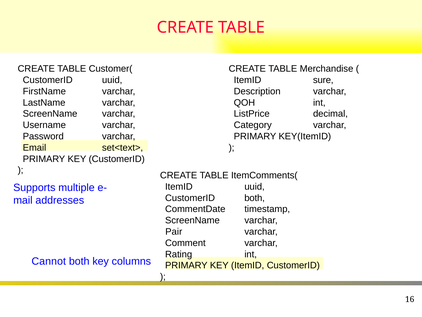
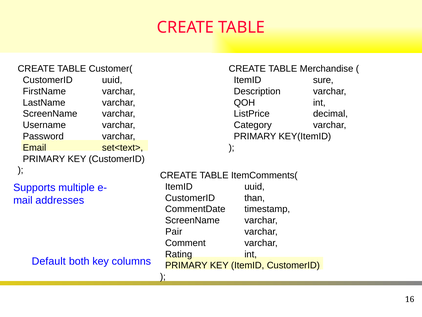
CustomerID both: both -> than
Cannot: Cannot -> Default
